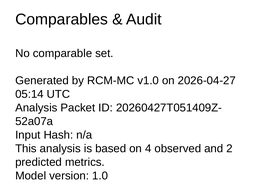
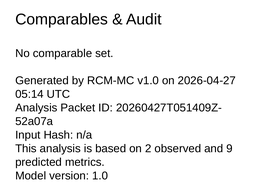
4: 4 -> 2
2: 2 -> 9
